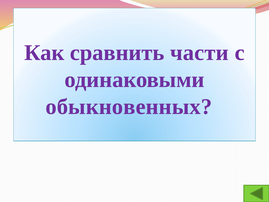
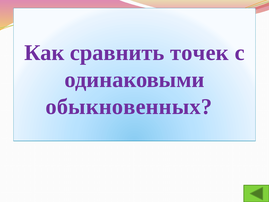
части: части -> точек
